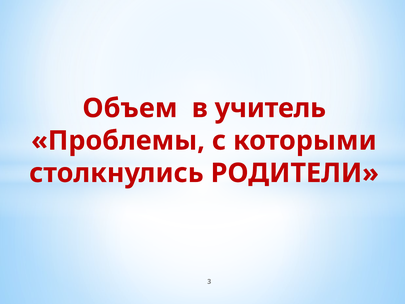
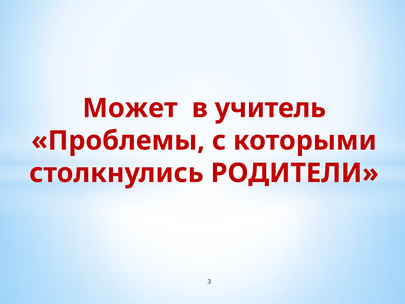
Объем: Объем -> Может
